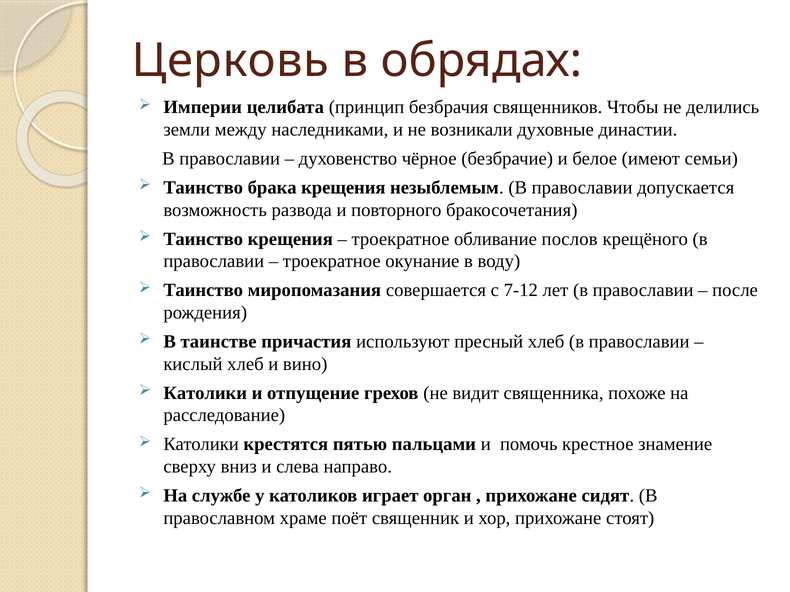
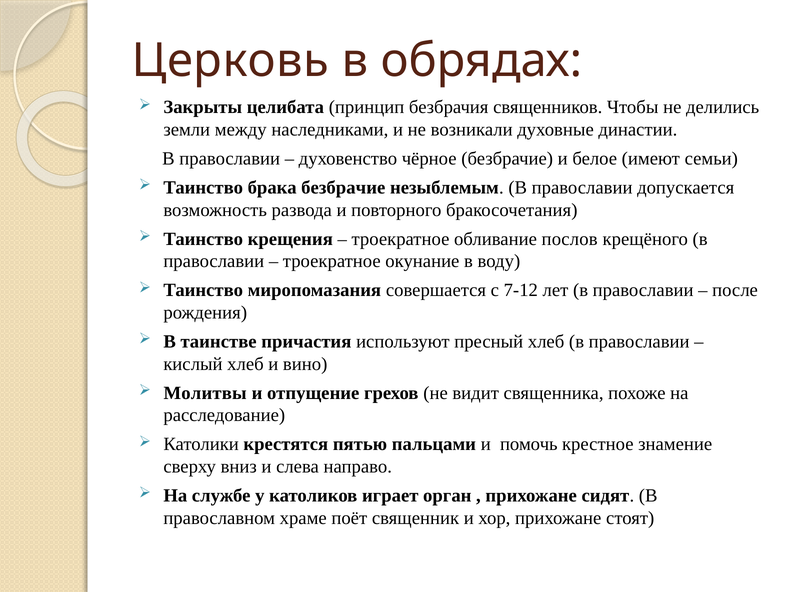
Империи: Империи -> Закрыты
брака крещения: крещения -> безбрачие
Католики at (205, 393): Католики -> Молитвы
